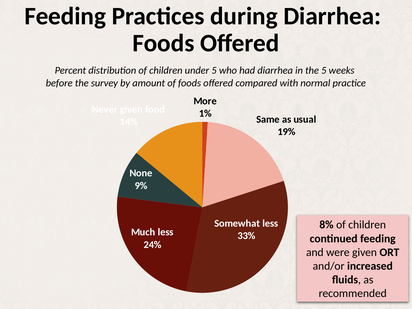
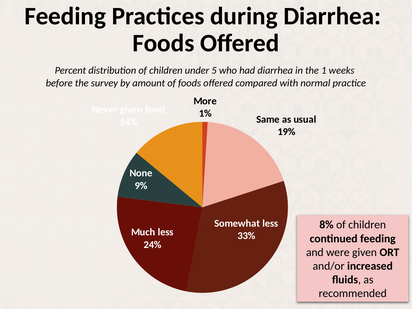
the 5: 5 -> 1
